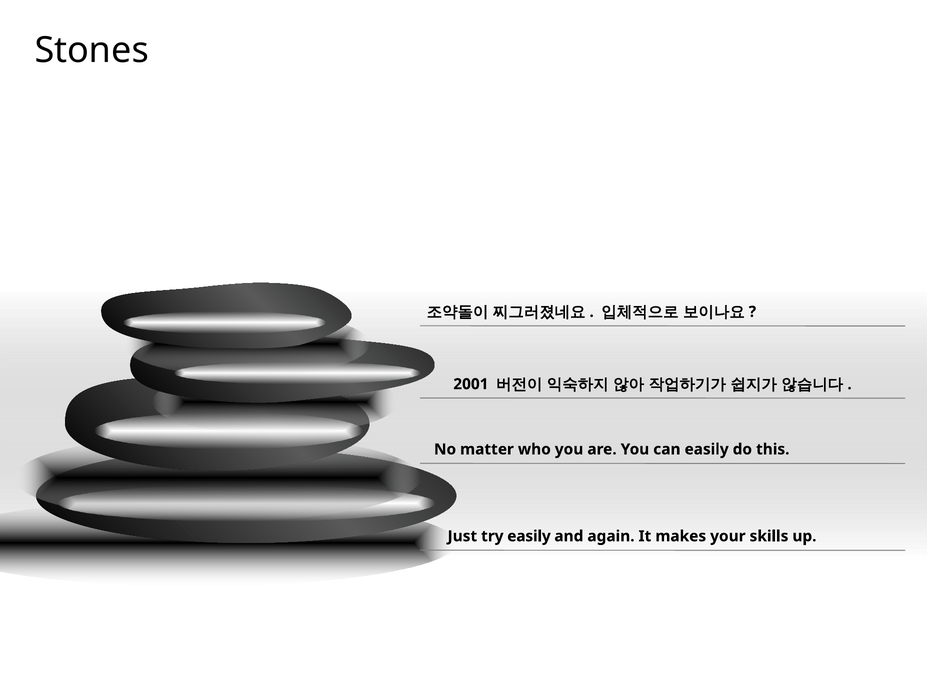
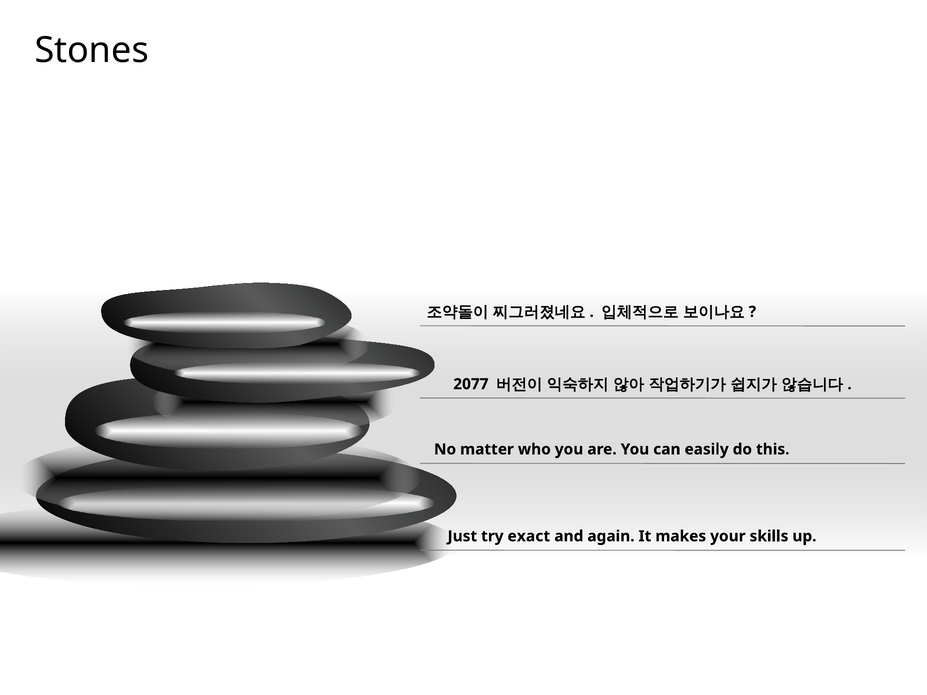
2001: 2001 -> 2077
try easily: easily -> exact
